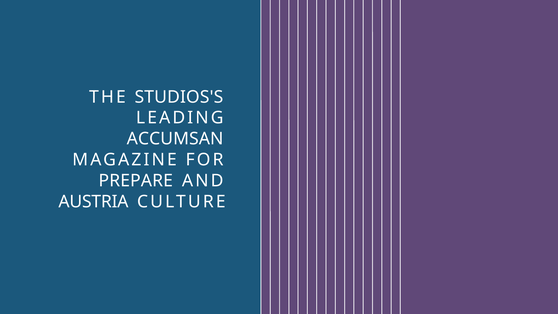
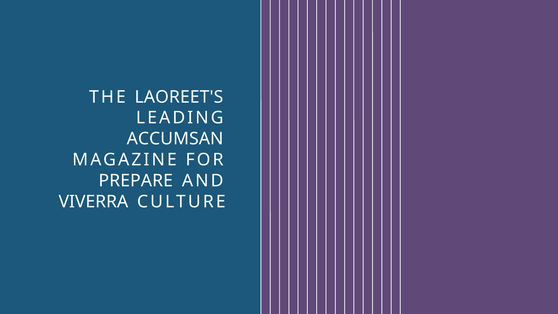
STUDIOS'S: STUDIOS'S -> LAOREET'S
AUSTRIA: AUSTRIA -> VIVERRA
